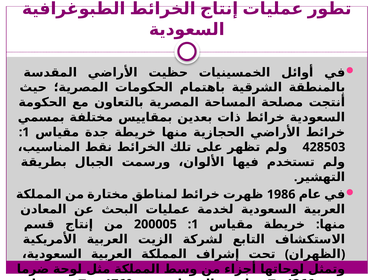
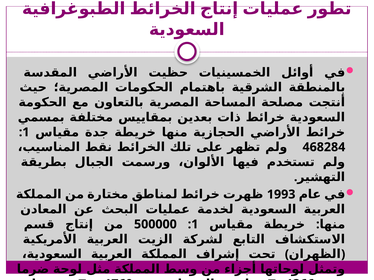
428503: 428503 -> 468284
1986: 1986 -> 1993
200005: 200005 -> 500000
